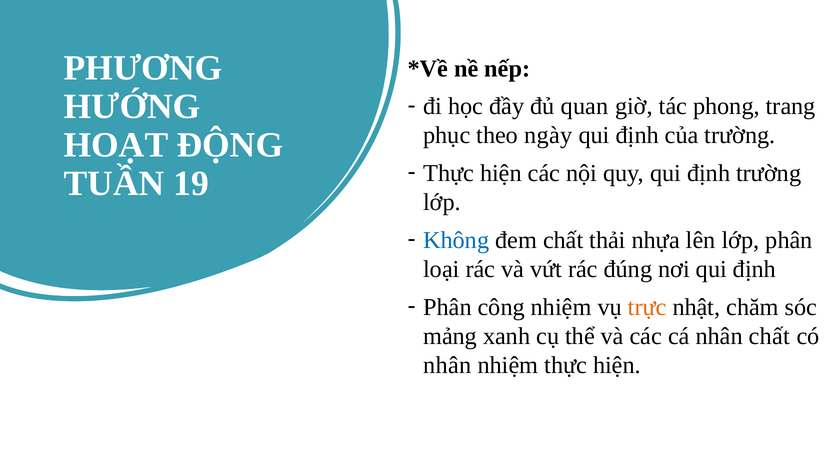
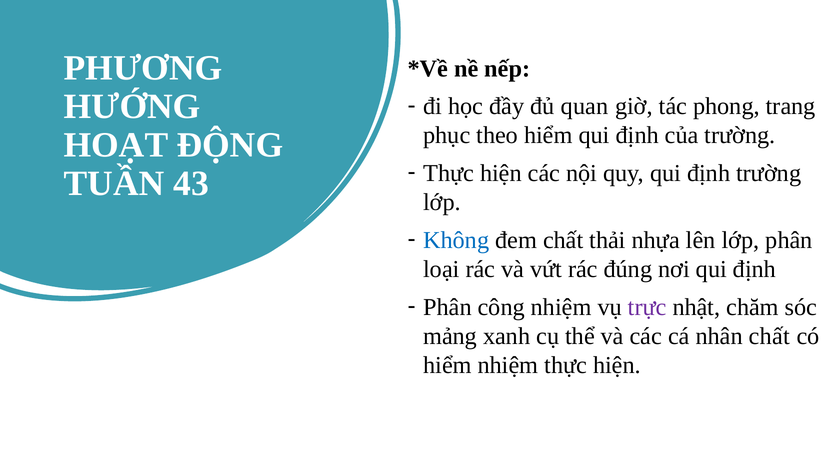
theo ngày: ngày -> hiểm
19: 19 -> 43
trực colour: orange -> purple
nhân at (447, 366): nhân -> hiểm
